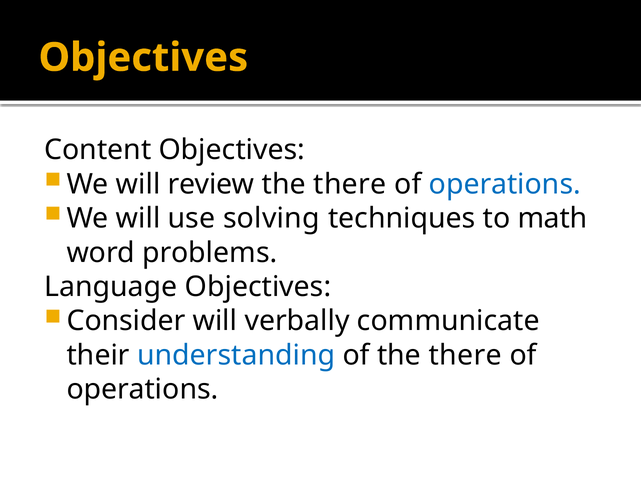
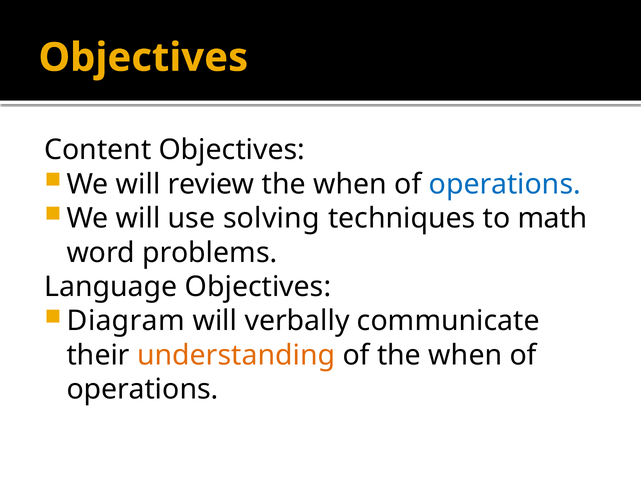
review the there: there -> when
Consider: Consider -> Diagram
understanding colour: blue -> orange
of the there: there -> when
